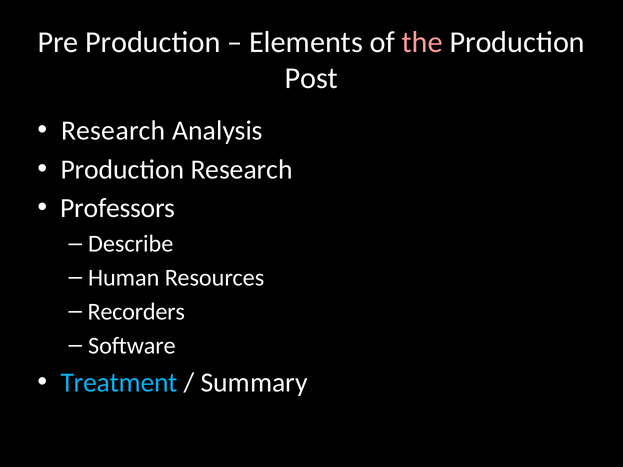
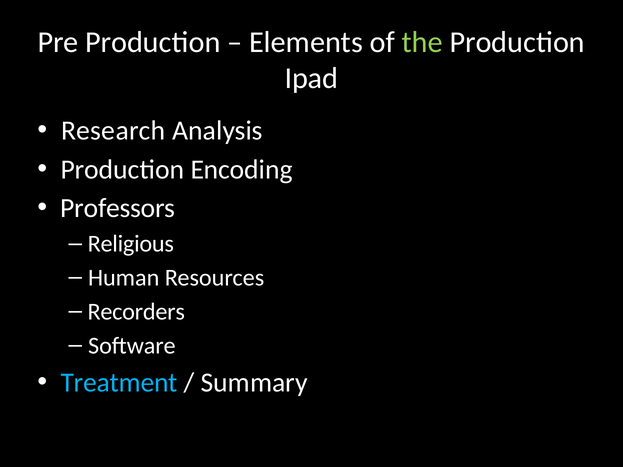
the colour: pink -> light green
Post: Post -> Ipad
Production Research: Research -> Encoding
Describe: Describe -> Religious
